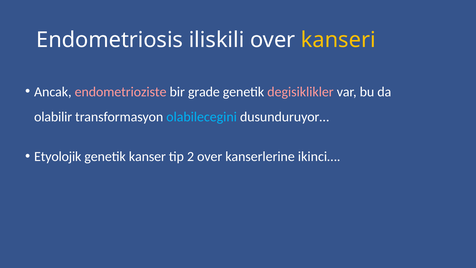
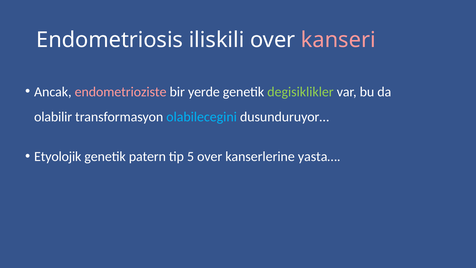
kanseri colour: yellow -> pink
grade: grade -> yerde
degisiklikler colour: pink -> light green
kanser: kanser -> patern
2: 2 -> 5
ikinci…: ikinci… -> yasta…
